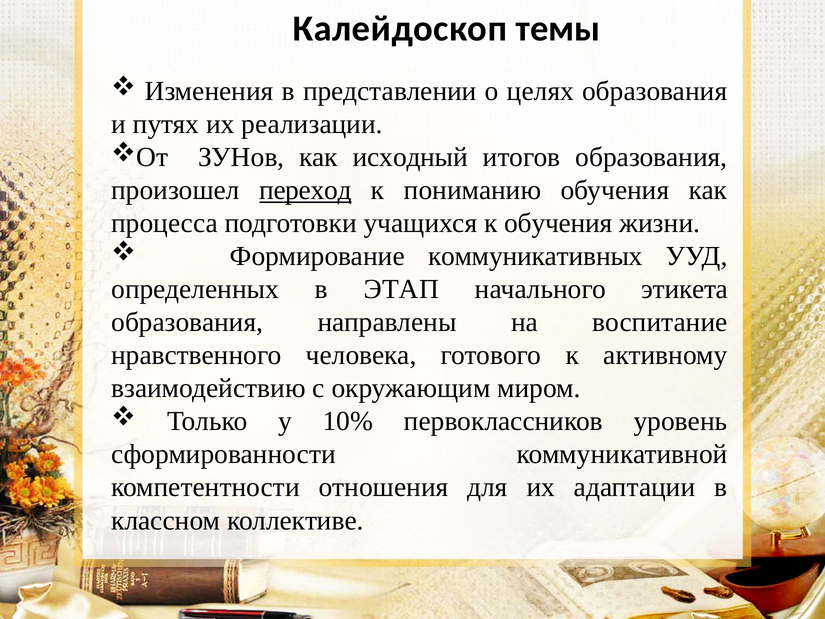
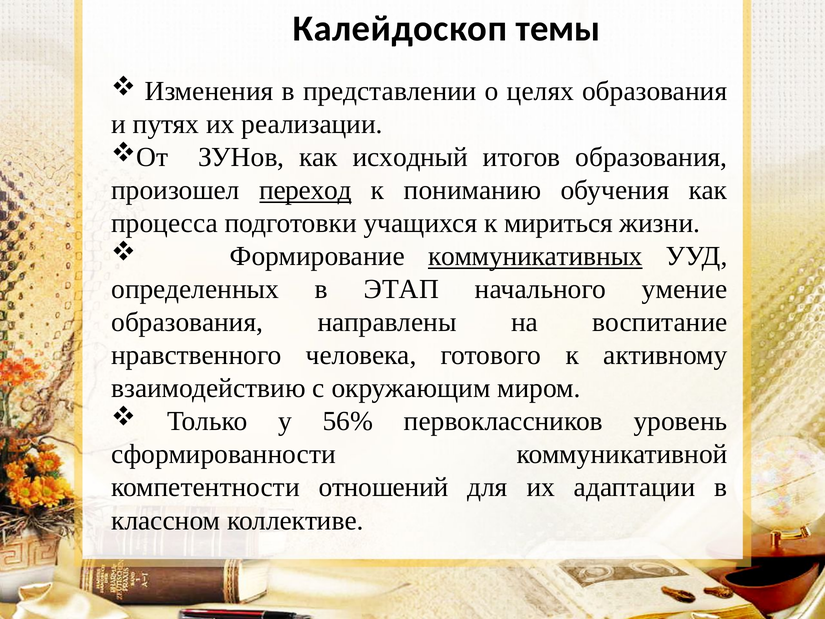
к обучения: обучения -> мириться
коммуникативных underline: none -> present
этикета: этикета -> умение
10%: 10% -> 56%
отношения: отношения -> отношений
